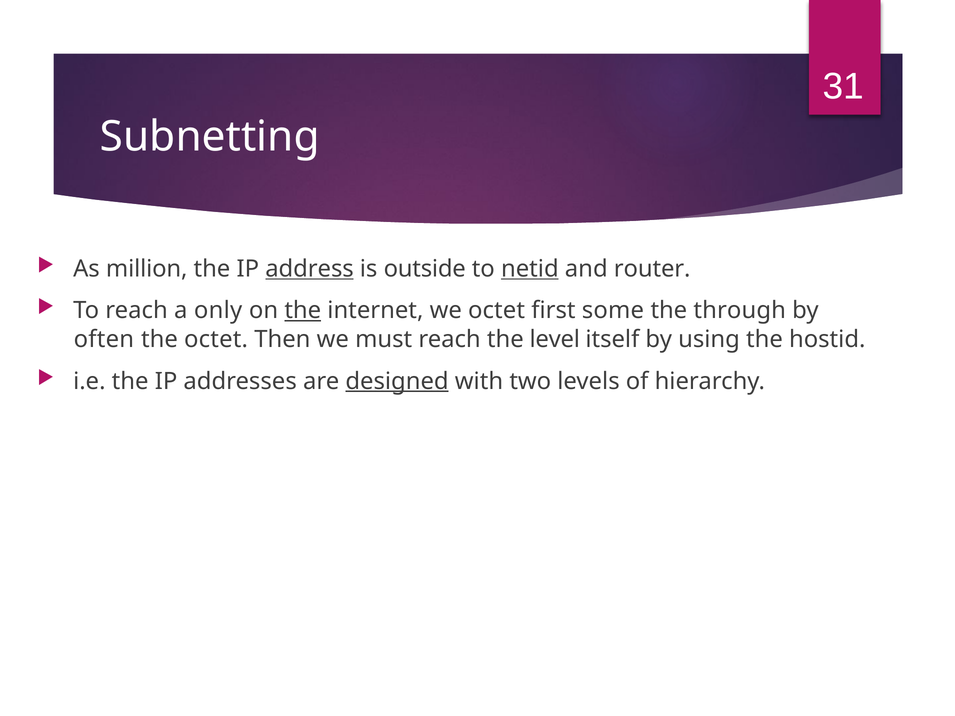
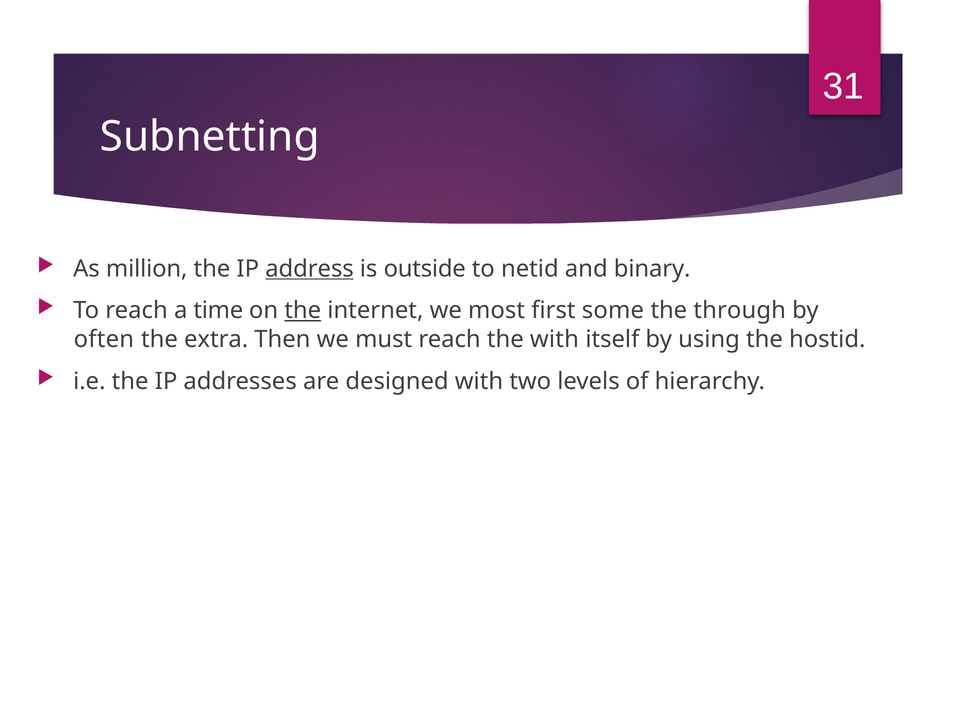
netid underline: present -> none
router: router -> binary
only: only -> time
we octet: octet -> most
the octet: octet -> extra
the level: level -> with
designed underline: present -> none
